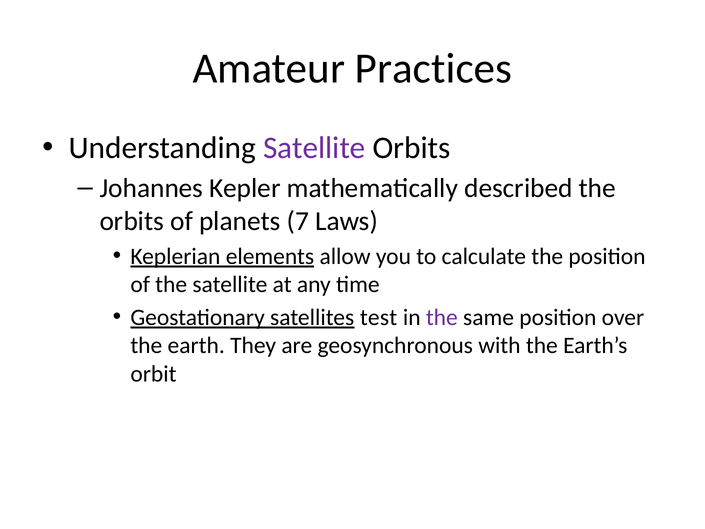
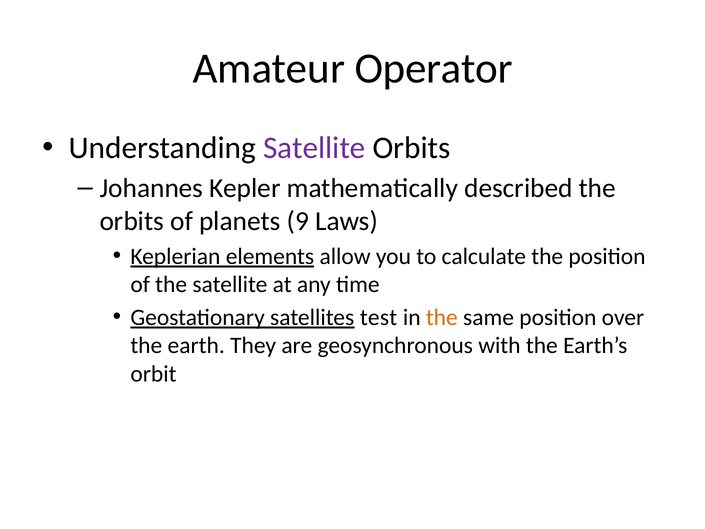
Practices: Practices -> Operator
7: 7 -> 9
the at (442, 317) colour: purple -> orange
